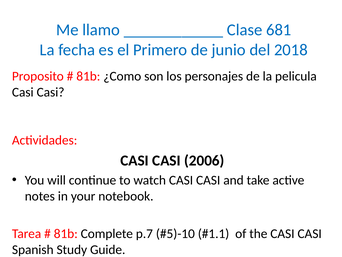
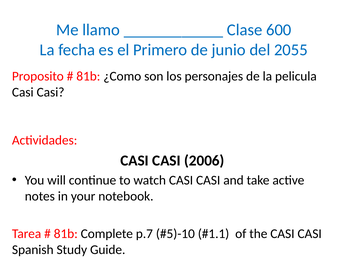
681: 681 -> 600
2018: 2018 -> 2055
